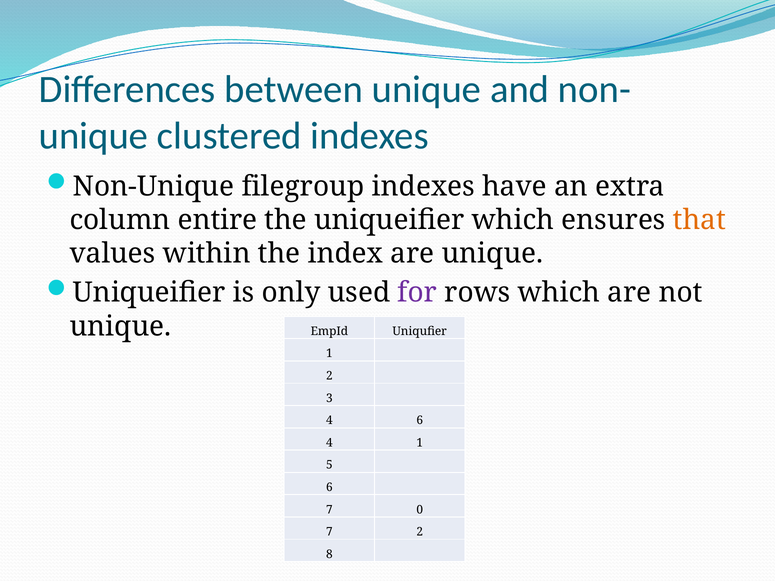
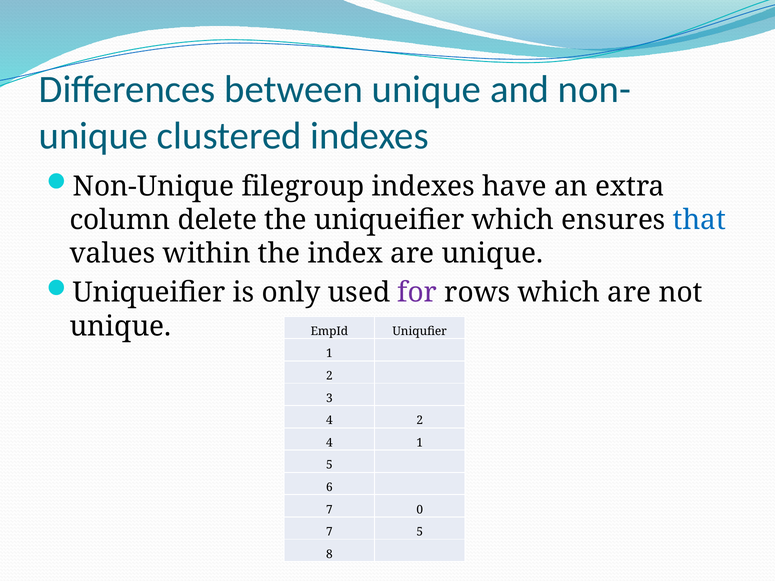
entire: entire -> delete
that colour: orange -> blue
4 6: 6 -> 2
7 2: 2 -> 5
